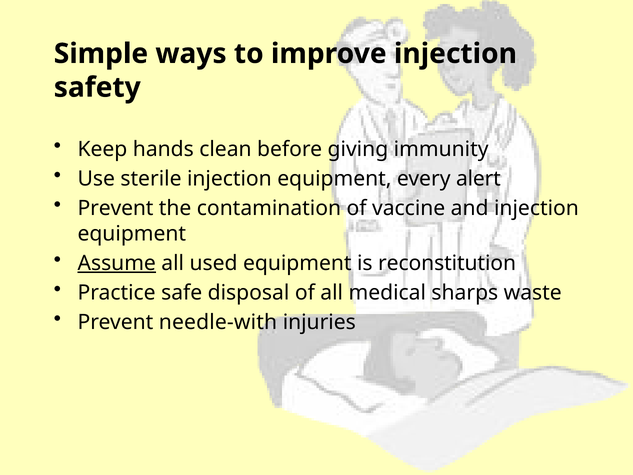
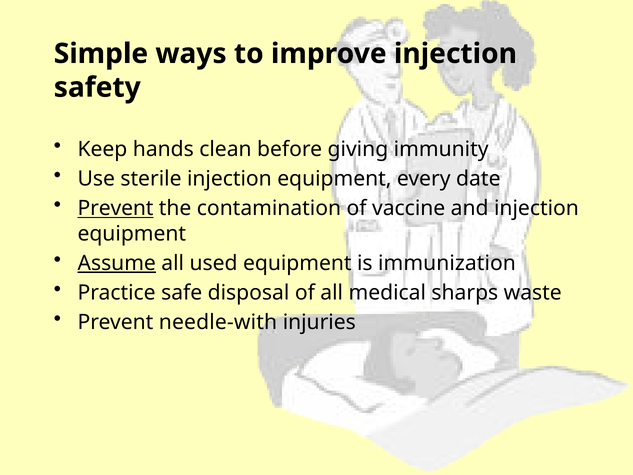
alert: alert -> date
Prevent at (116, 208) underline: none -> present
reconstitution: reconstitution -> immunization
